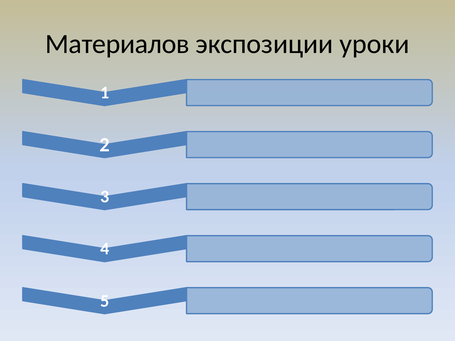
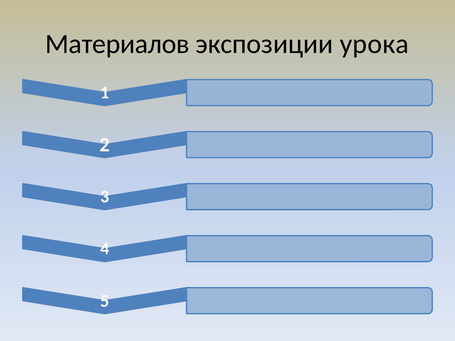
уроки: уроки -> урока
